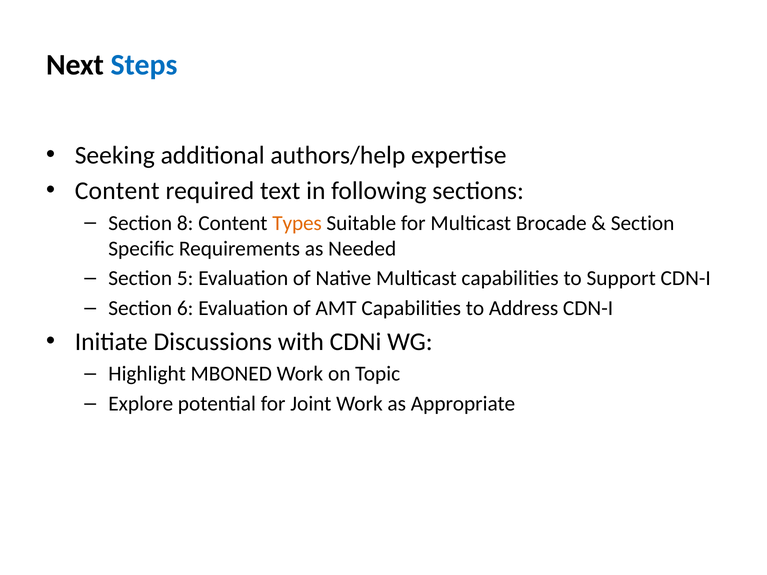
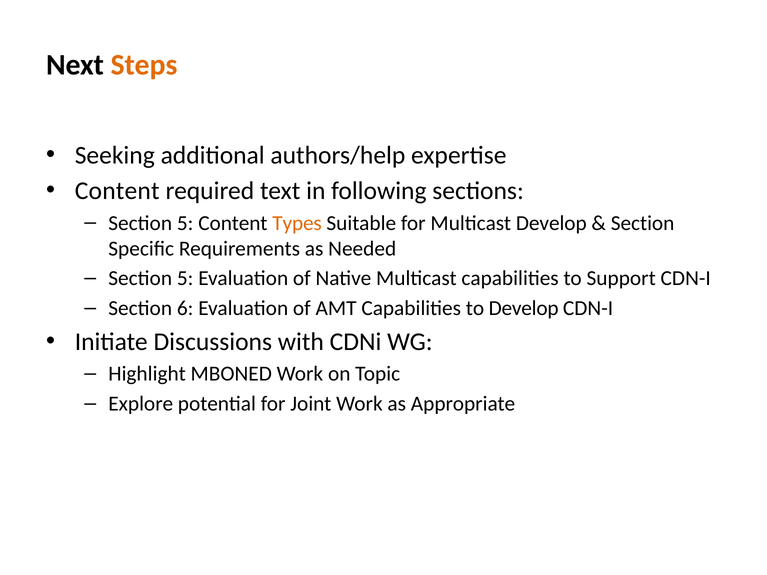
Steps colour: blue -> orange
8 at (185, 223): 8 -> 5
Multicast Brocade: Brocade -> Develop
to Address: Address -> Develop
